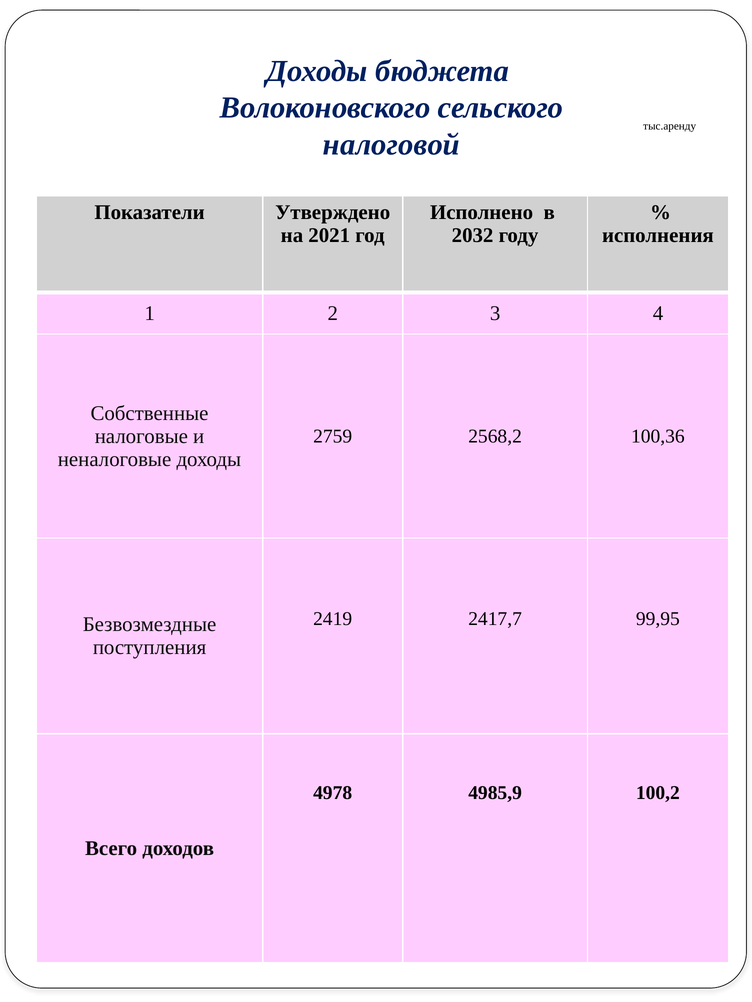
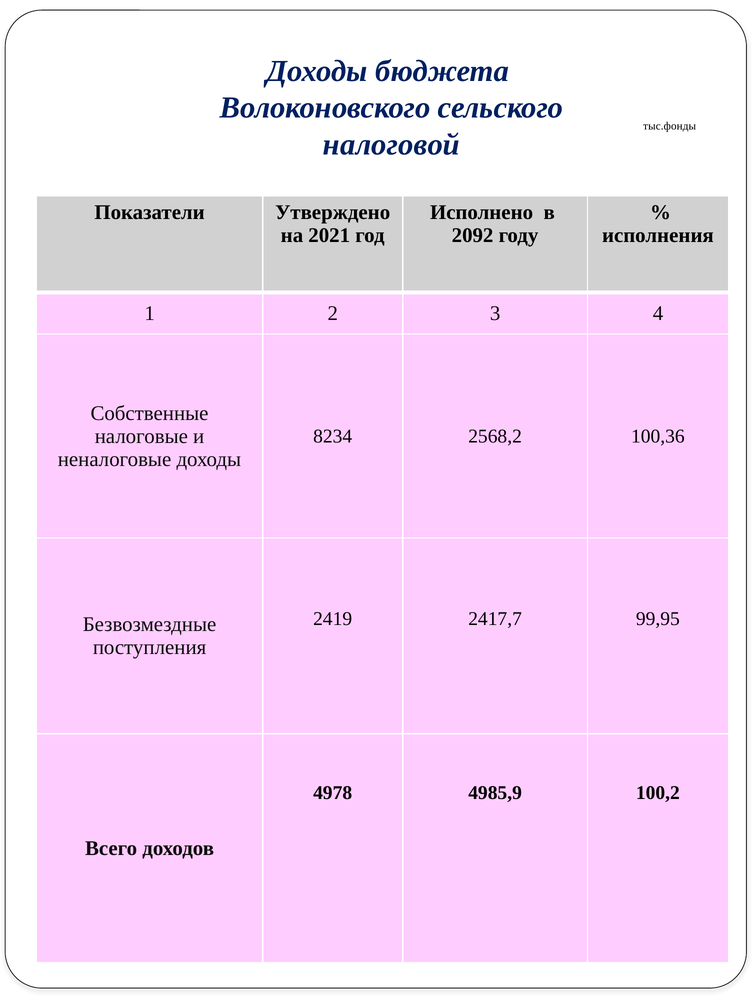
тыс.аренду: тыс.аренду -> тыс.фонды
2032: 2032 -> 2092
2759: 2759 -> 8234
